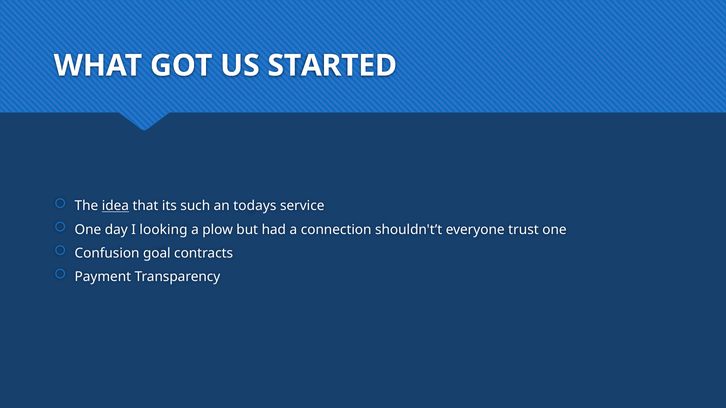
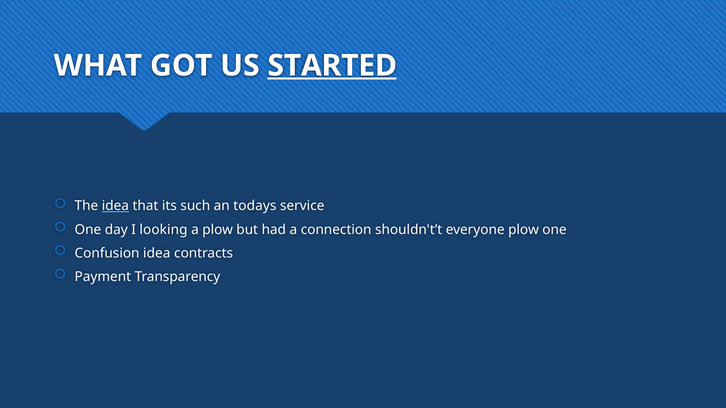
STARTED underline: none -> present
everyone trust: trust -> plow
Confusion goal: goal -> idea
